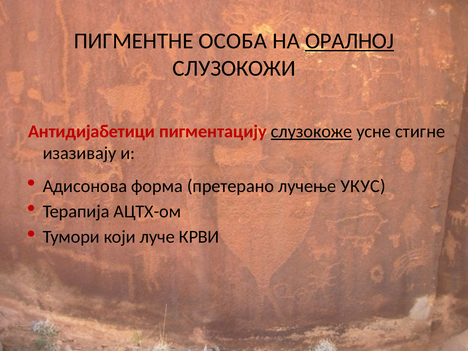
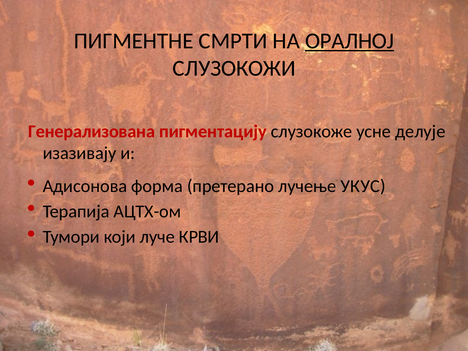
ОСОБА: ОСОБА -> СМРТИ
Антидијабетици: Антидијабетици -> Генерализована
слузокоже underline: present -> none
стигне: стигне -> делује
